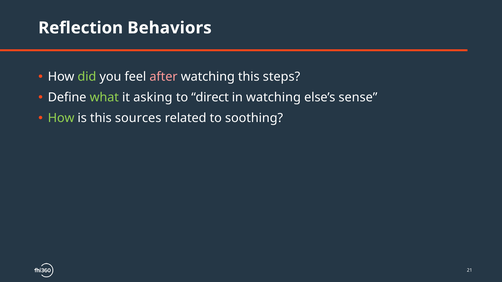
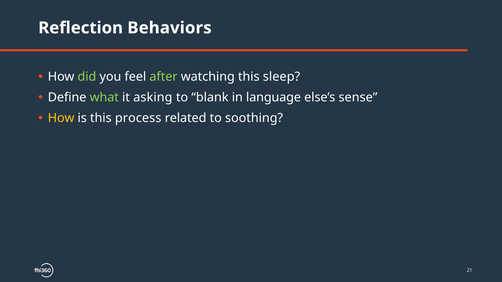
after colour: pink -> light green
steps: steps -> sleep
direct: direct -> blank
in watching: watching -> language
How at (61, 118) colour: light green -> yellow
sources: sources -> process
